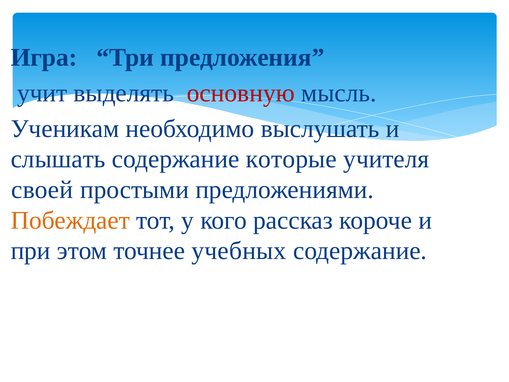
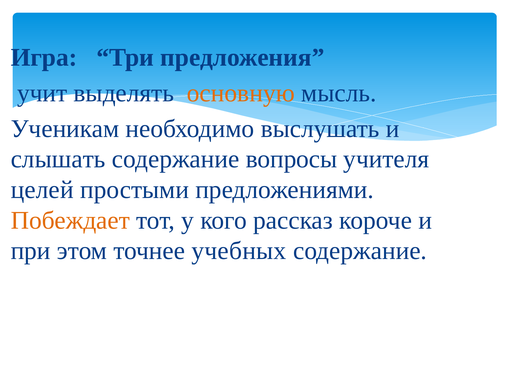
основную colour: red -> orange
которые: которые -> вопросы
своей: своей -> целей
